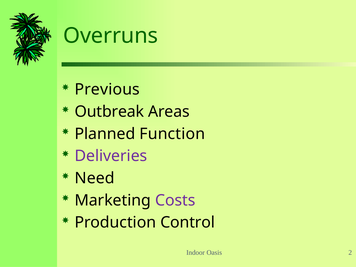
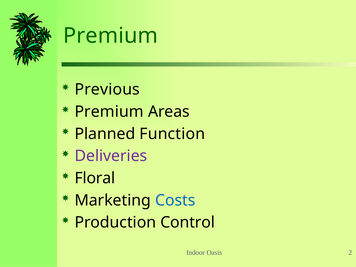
Overruns at (111, 36): Overruns -> Premium
Outbreak at (109, 112): Outbreak -> Premium
Need: Need -> Floral
Costs colour: purple -> blue
